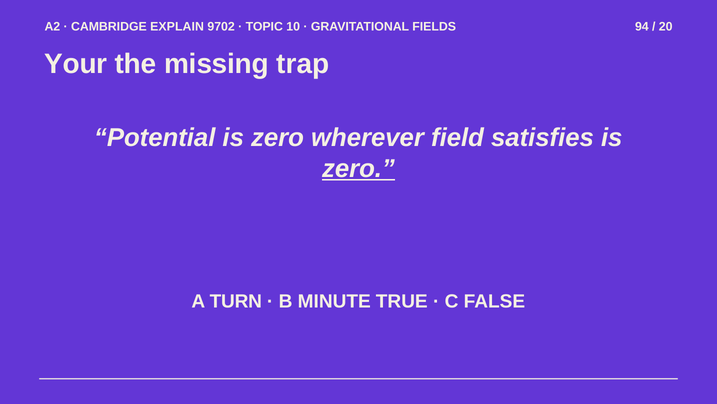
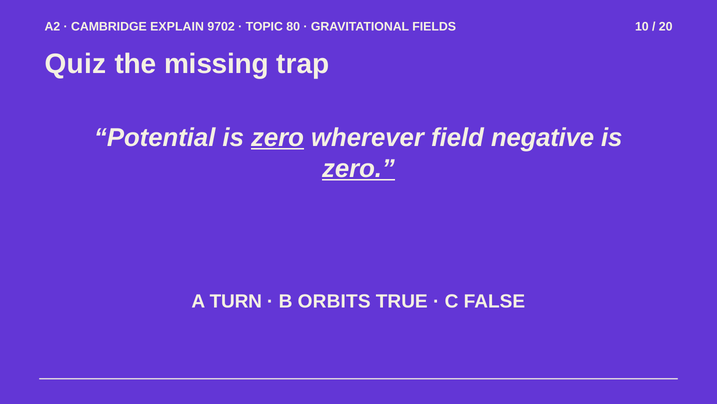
10: 10 -> 80
94: 94 -> 10
Your: Your -> Quiz
zero at (277, 138) underline: none -> present
satisfies: satisfies -> negative
MINUTE: MINUTE -> ORBITS
